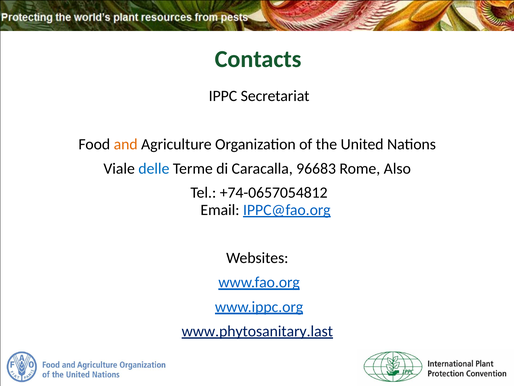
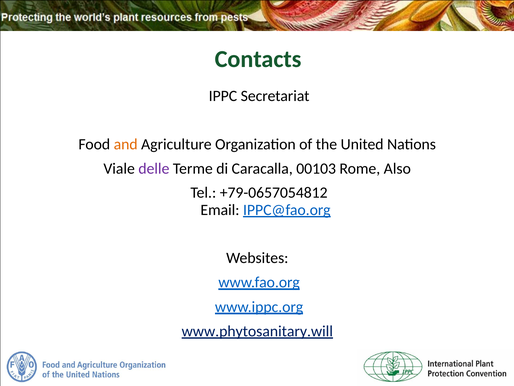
delle colour: blue -> purple
96683: 96683 -> 00103
+74-0657054812: +74-0657054812 -> +79-0657054812
www.phytosanitary.last: www.phytosanitary.last -> www.phytosanitary.will
